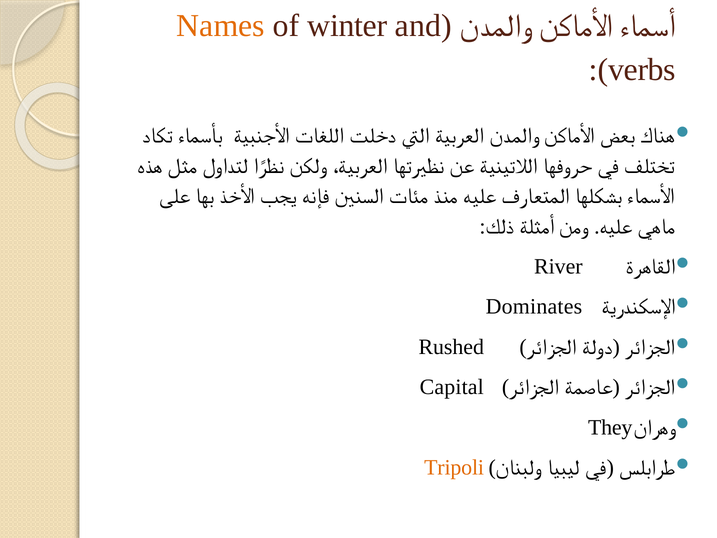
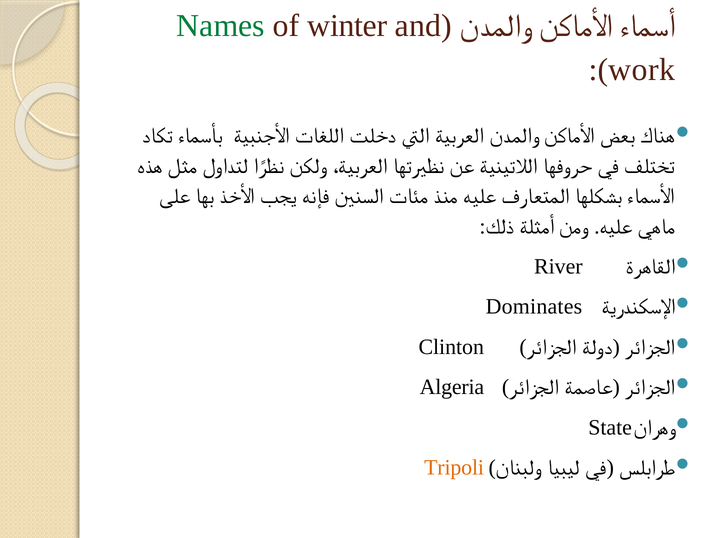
Names colour: orange -> green
verbs: verbs -> work
Rushed: Rushed -> Clinton
Capital: Capital -> Algeria
They: They -> State
